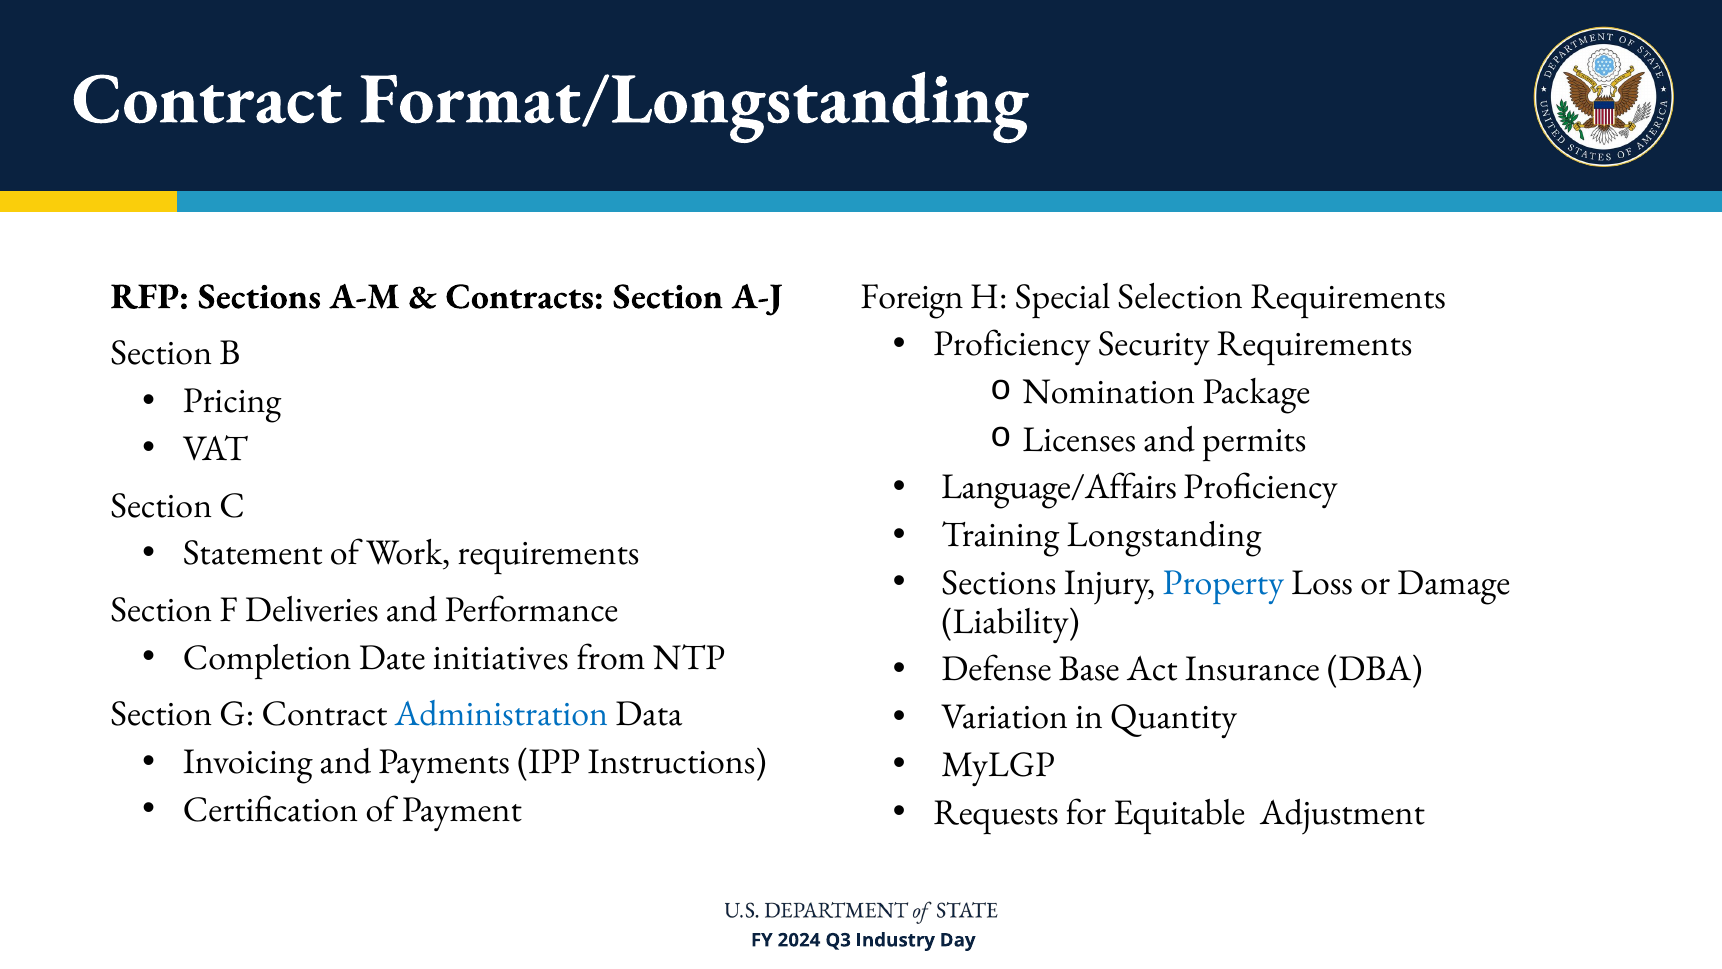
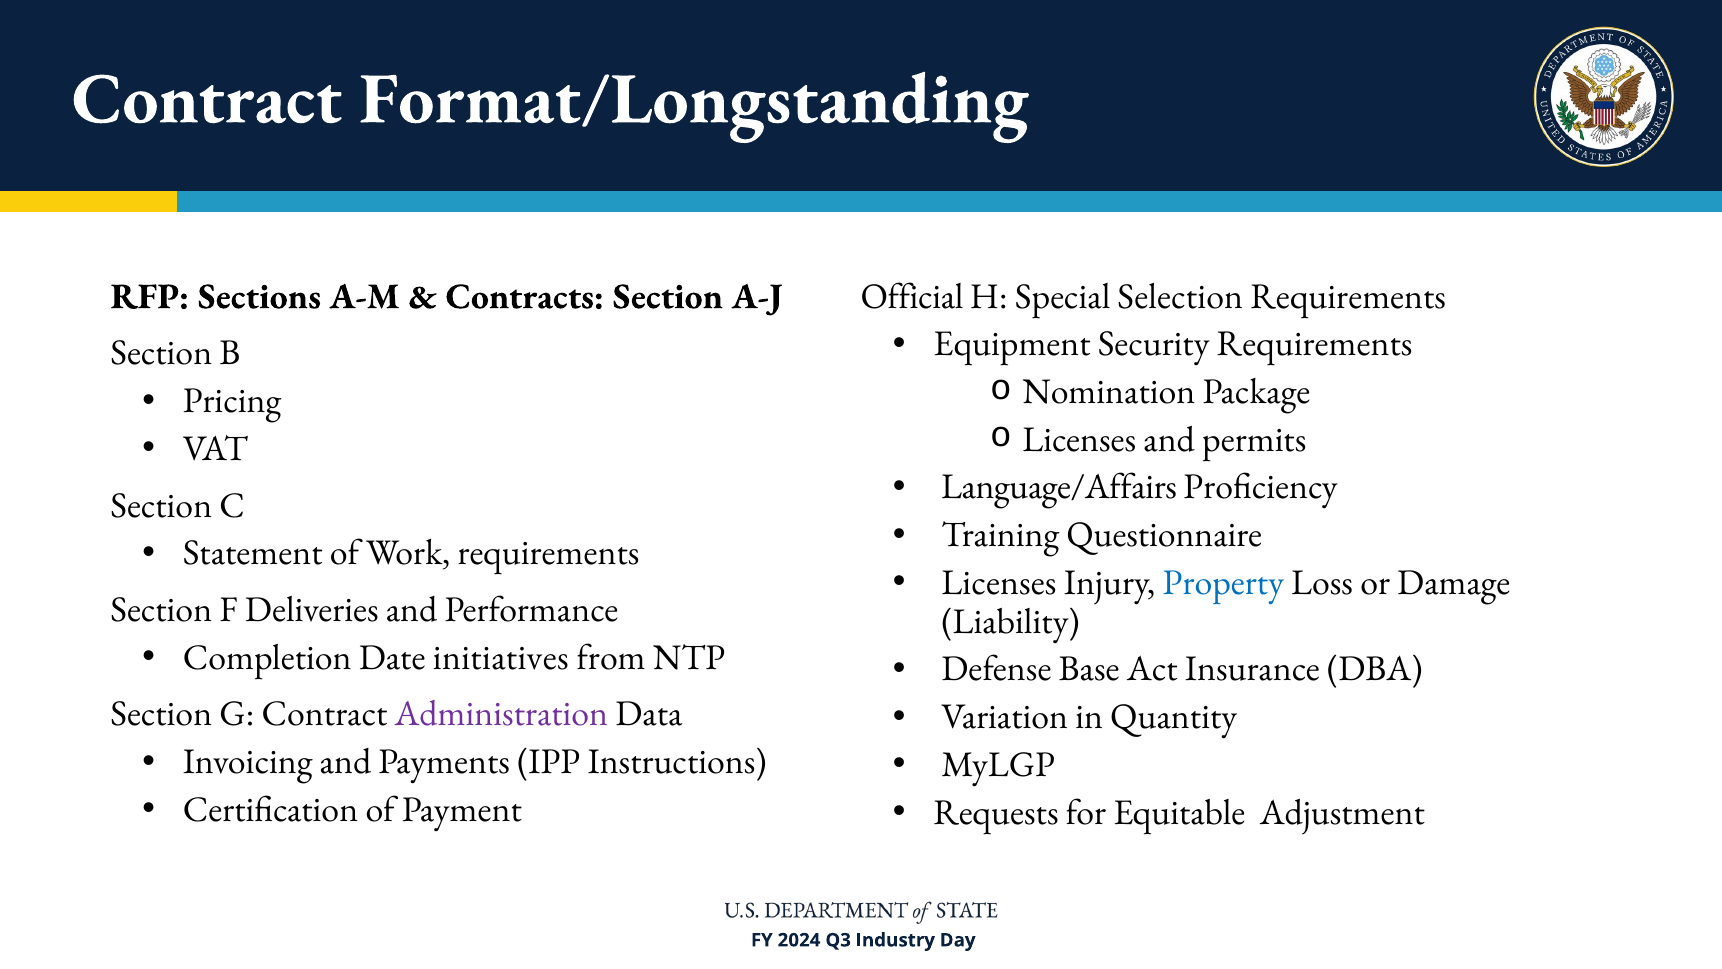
Foreign: Foreign -> Official
Proficiency at (1012, 344): Proficiency -> Equipment
Longstanding: Longstanding -> Questionnaire
Sections at (999, 582): Sections -> Licenses
Administration colour: blue -> purple
